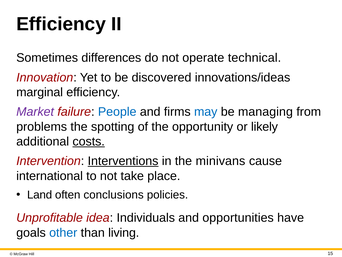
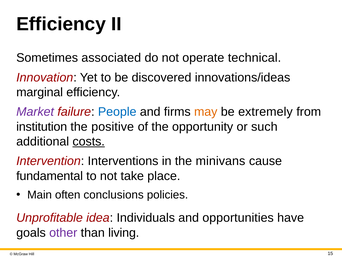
differences: differences -> associated
may colour: blue -> orange
managing: managing -> extremely
problems: problems -> institution
spotting: spotting -> positive
likely: likely -> such
Interventions underline: present -> none
international: international -> fundamental
Land: Land -> Main
other colour: blue -> purple
